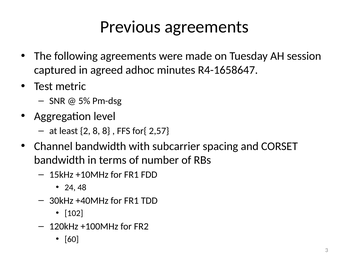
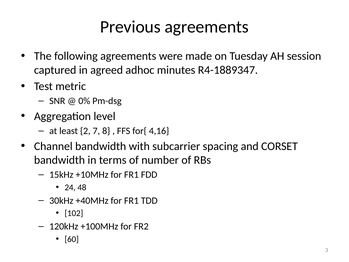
R4-1658647: R4-1658647 -> R4-1889347
5%: 5% -> 0%
2 8: 8 -> 7
2,57: 2,57 -> 4,16
